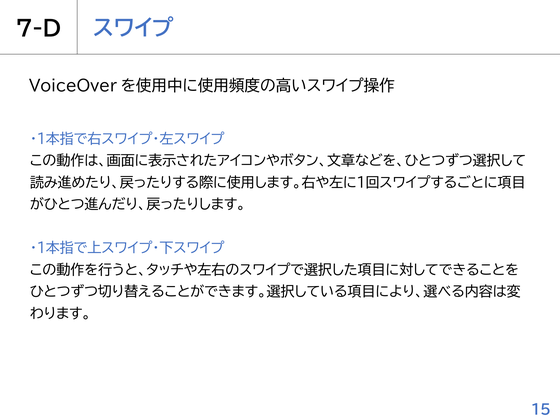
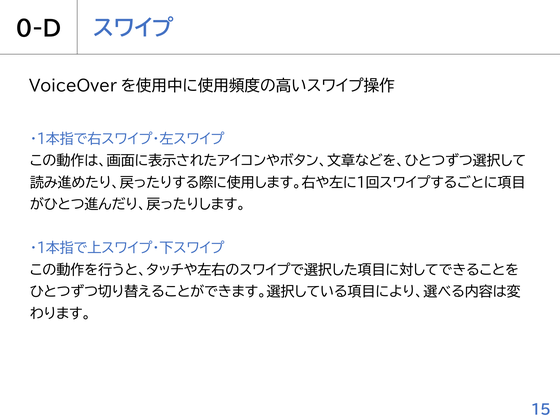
7-D: 7-D -> 0-D
